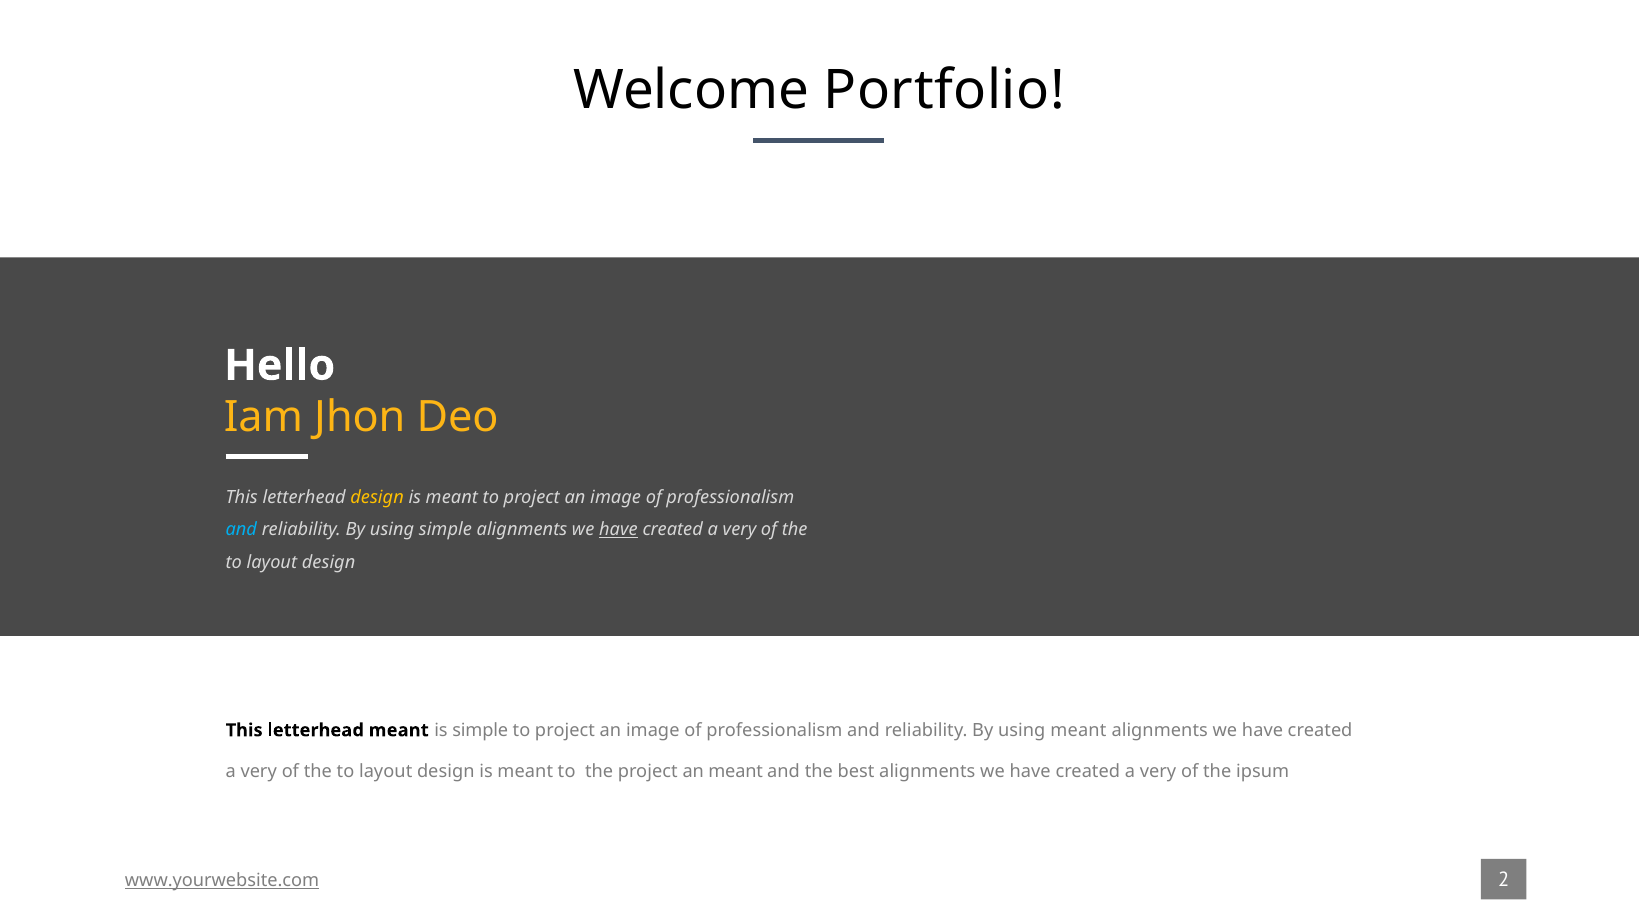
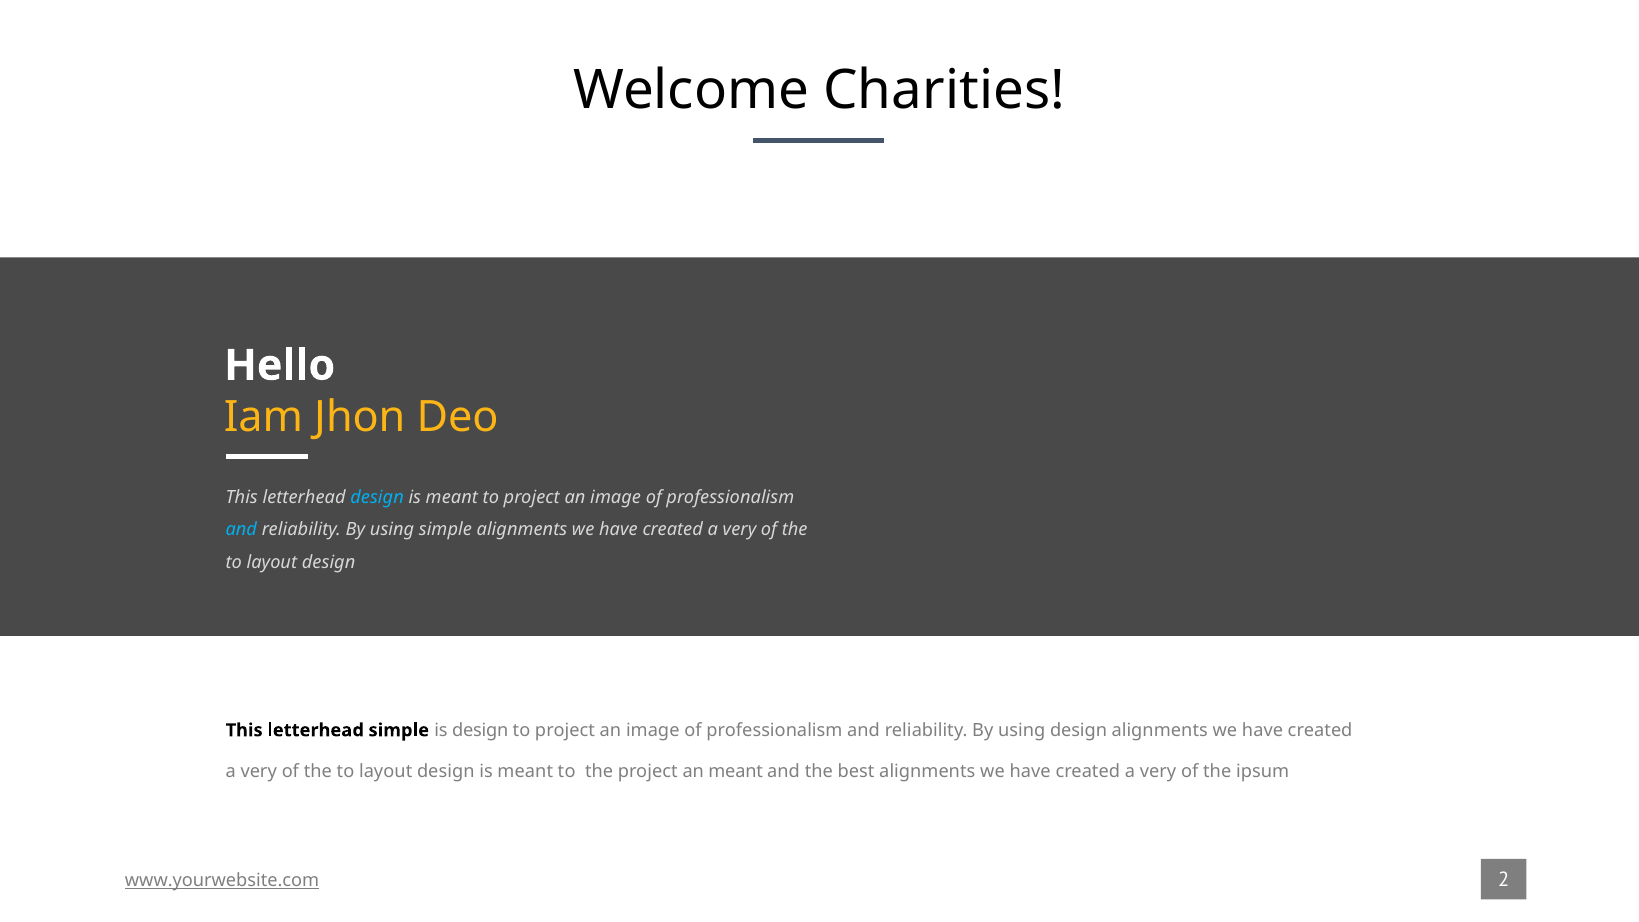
Portfolio: Portfolio -> Charities
design at (377, 497) colour: yellow -> light blue
have at (618, 530) underline: present -> none
letterhead meant: meant -> simple
is simple: simple -> design
using meant: meant -> design
